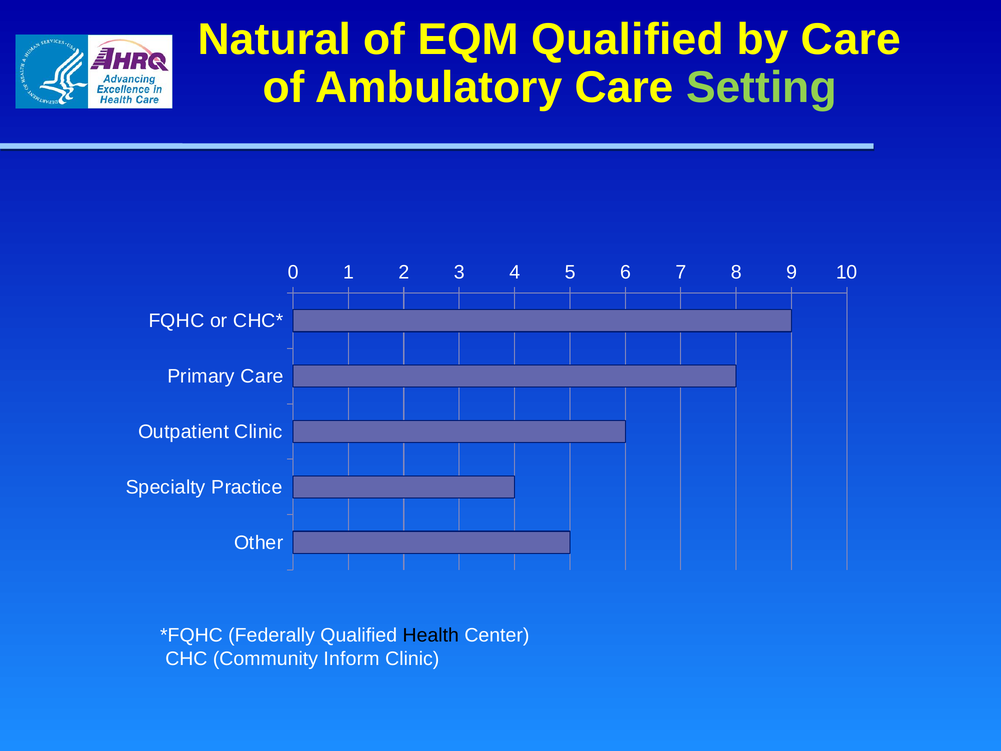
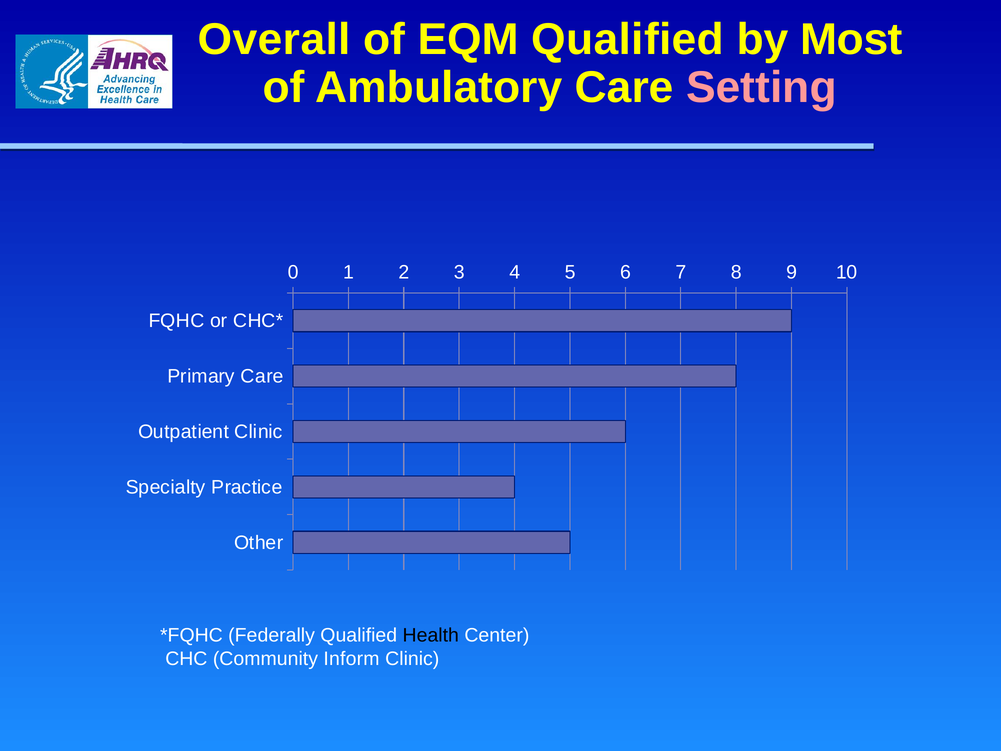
Natural: Natural -> Overall
by Care: Care -> Most
Setting colour: light green -> pink
